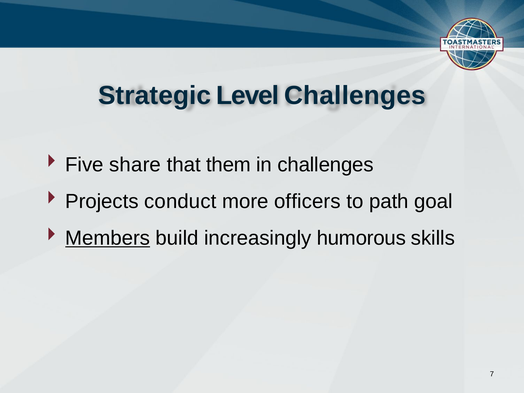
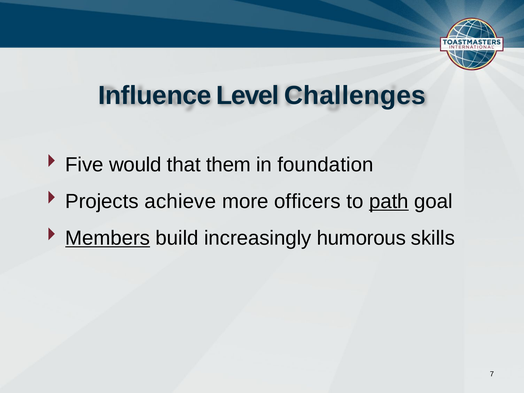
Strategic: Strategic -> Influence
share: share -> would
in challenges: challenges -> foundation
conduct: conduct -> achieve
path underline: none -> present
